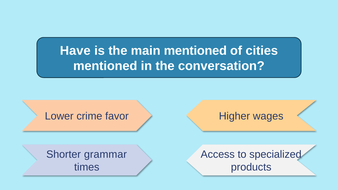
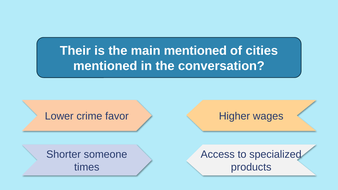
Have: Have -> Their
grammar: grammar -> someone
